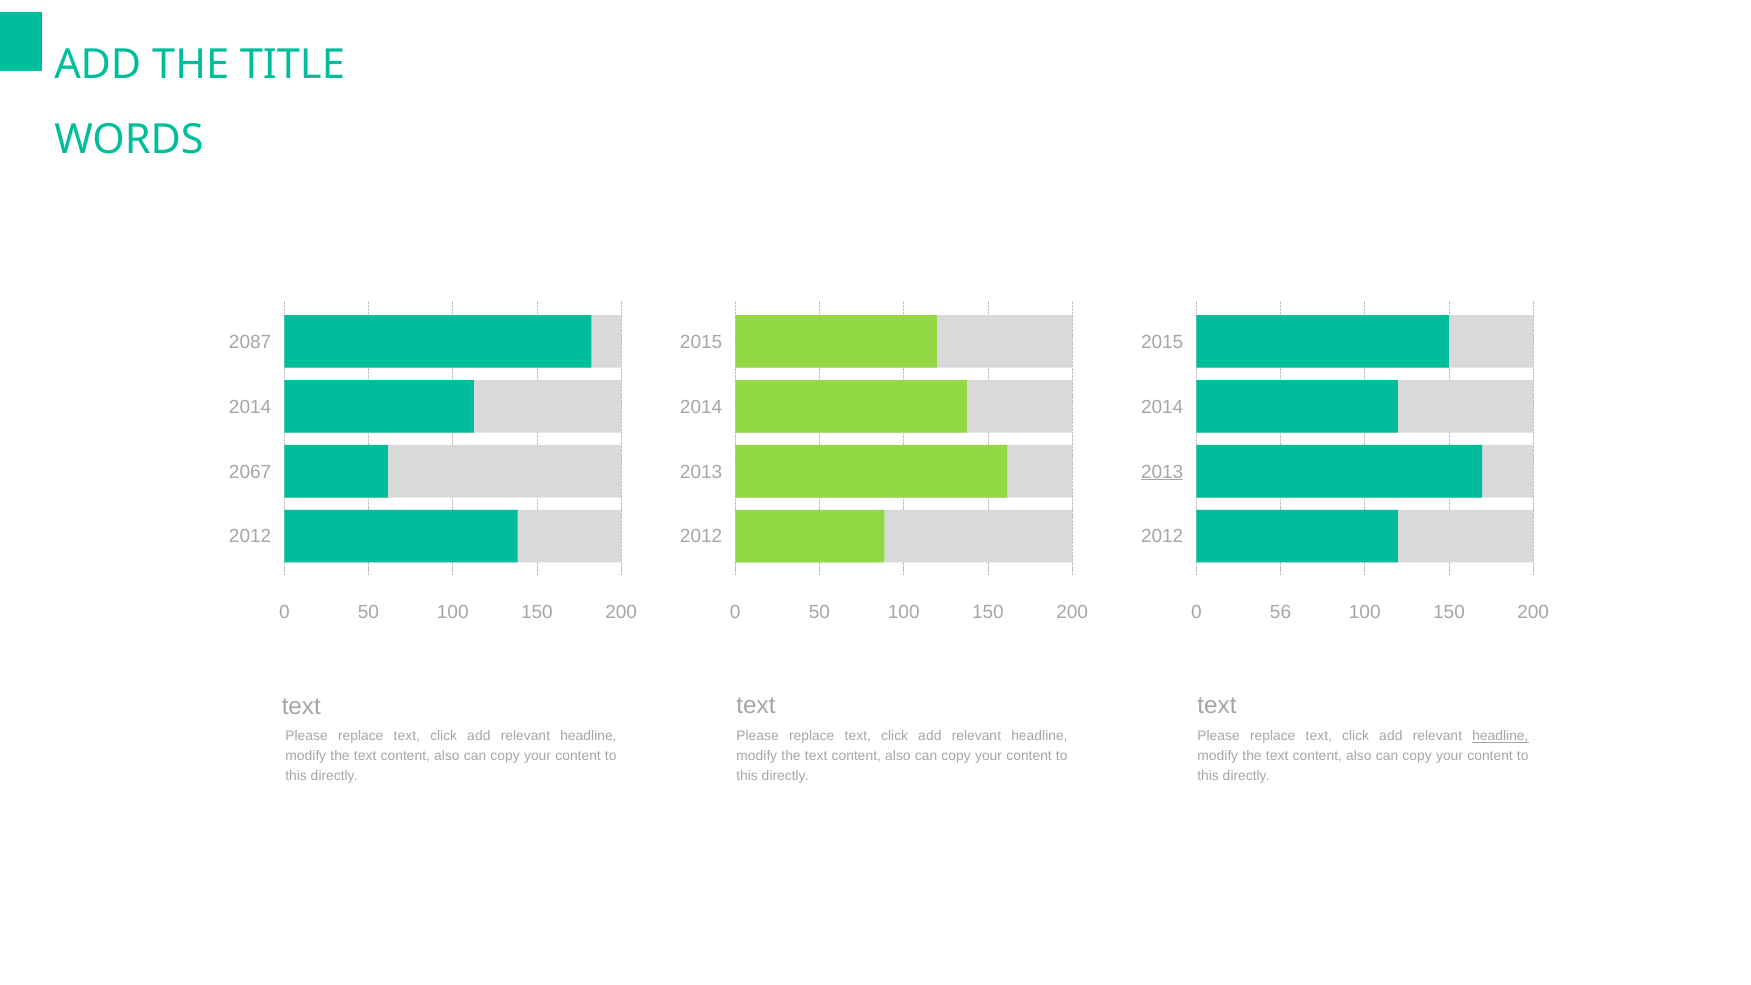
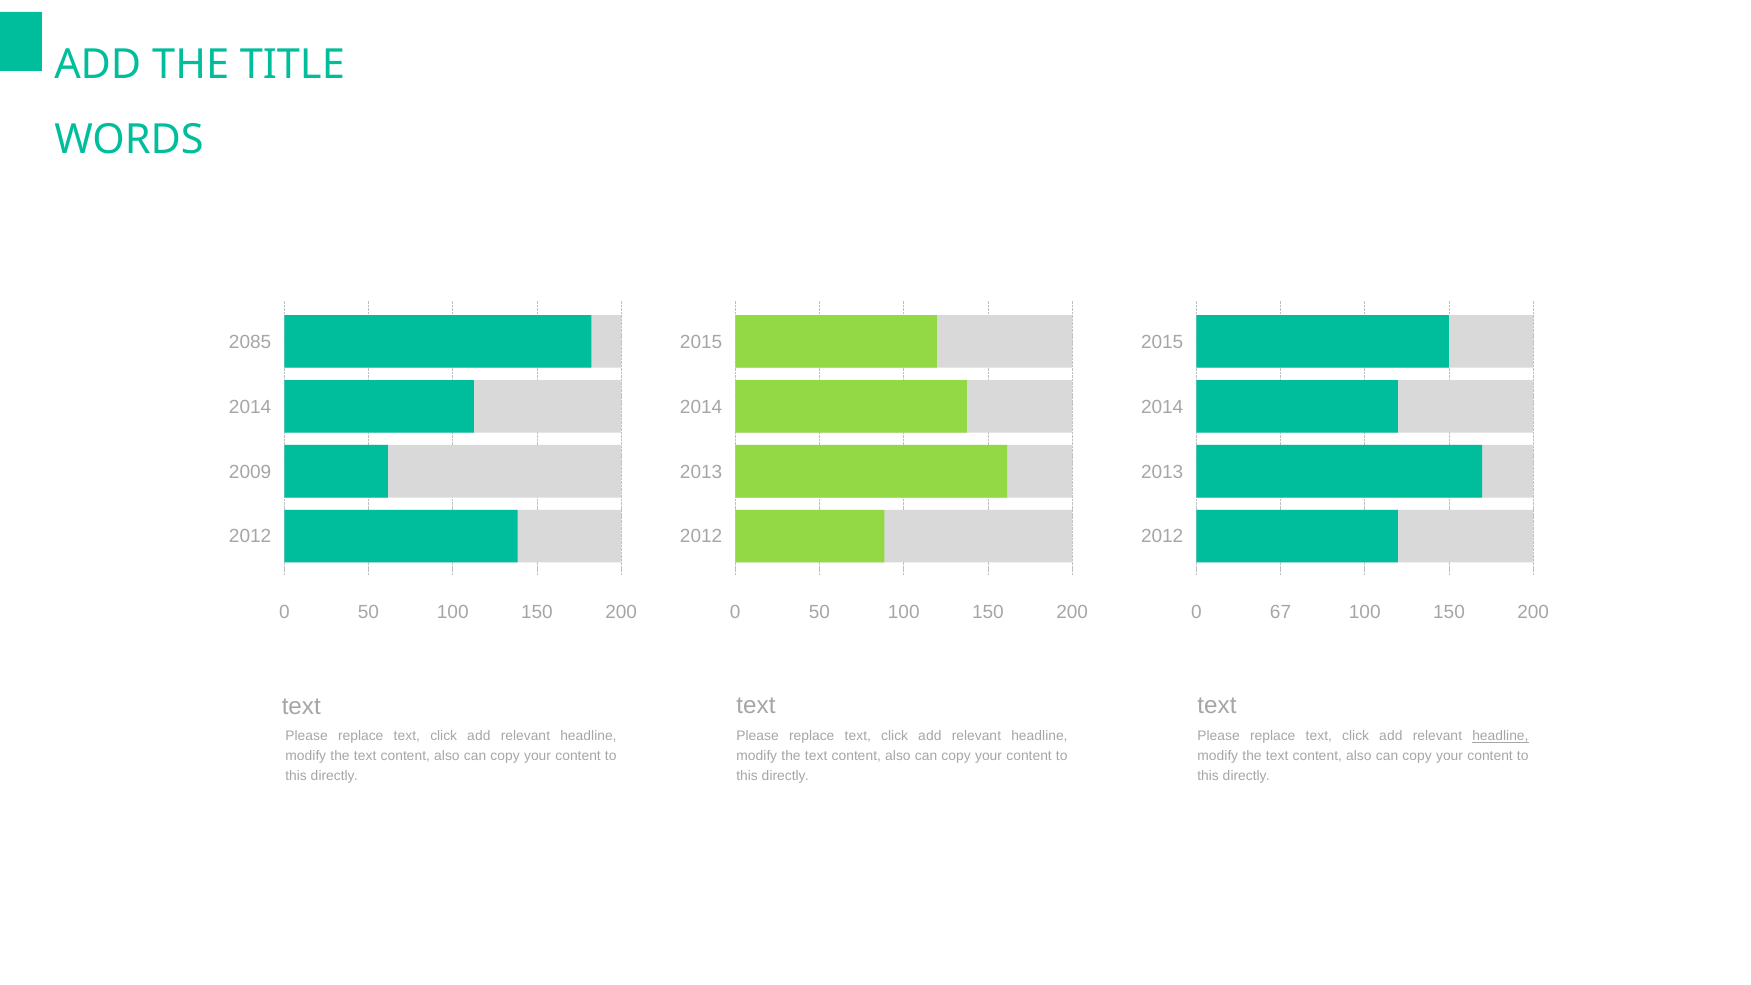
2087: 2087 -> 2085
2067: 2067 -> 2009
2013 at (1162, 472) underline: present -> none
56: 56 -> 67
